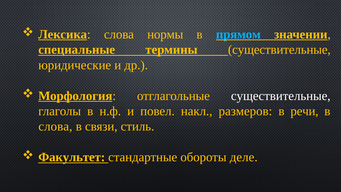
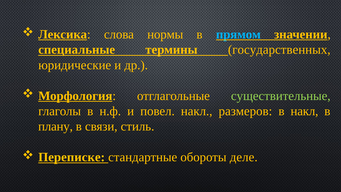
термины существительные: существительные -> государственных
существительные at (281, 96) colour: white -> light green
в речи: речи -> накл
слова at (55, 126): слова -> плану
Факультет: Факультет -> Переписке
